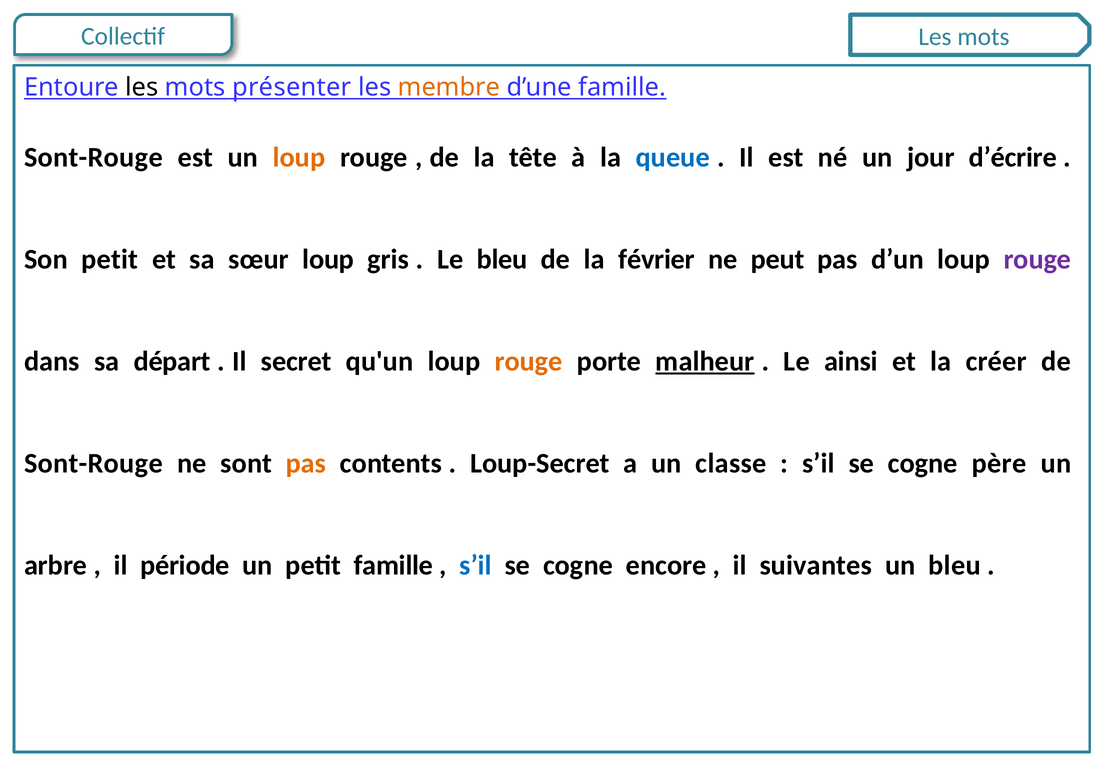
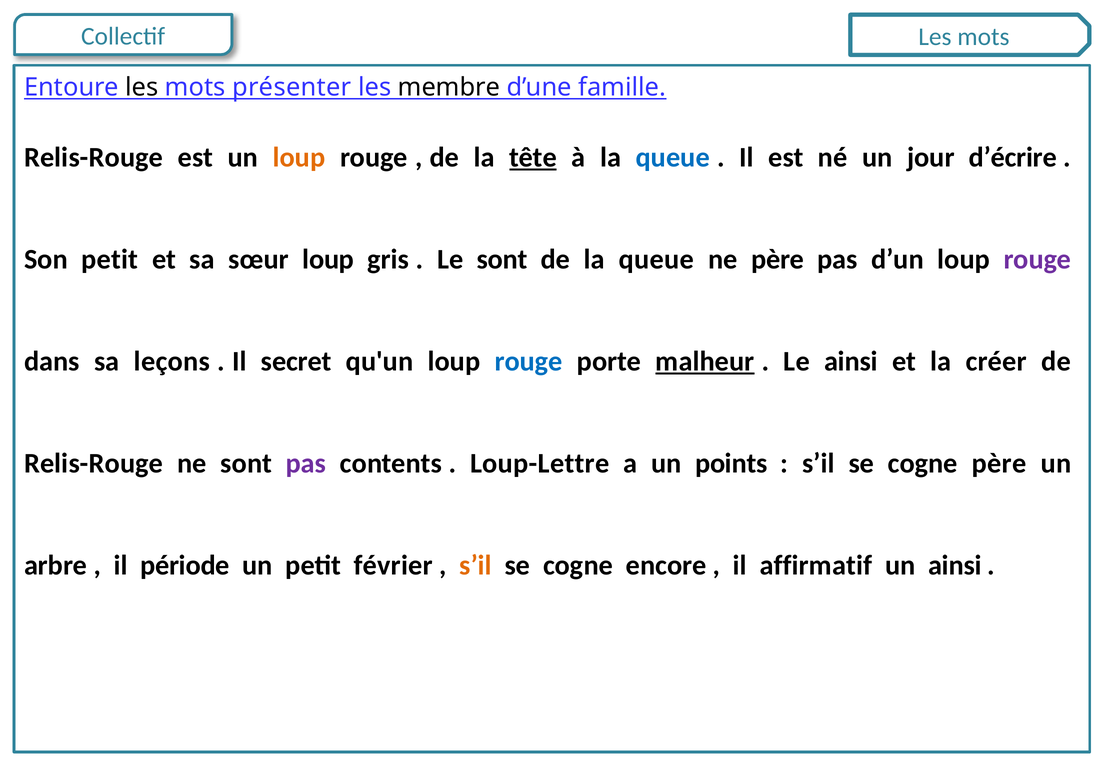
membre colour: orange -> black
Sont-Rouge at (94, 157): Sont-Rouge -> Relis-Rouge
tête underline: none -> present
Le bleu: bleu -> sont
de la février: février -> queue
ne peut: peut -> père
départ: départ -> leçons
rouge at (529, 361) colour: orange -> blue
Sont-Rouge at (94, 463): Sont-Rouge -> Relis-Rouge
pas at (306, 463) colour: orange -> purple
Loup-Secret: Loup-Secret -> Loup-Lettre
classe: classe -> points
petit famille: famille -> février
s’il at (476, 565) colour: blue -> orange
suivantes: suivantes -> affirmatif
un bleu: bleu -> ainsi
